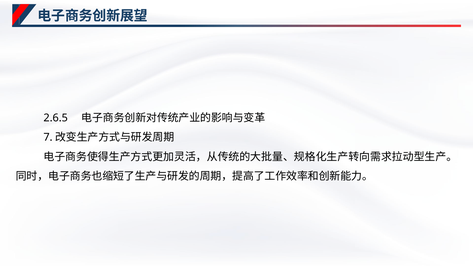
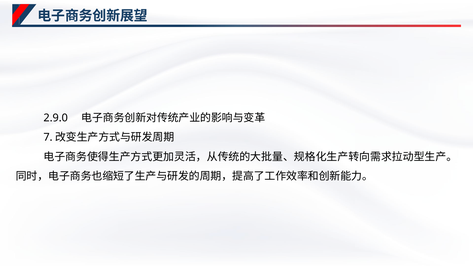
2.6.5: 2.6.5 -> 2.9.0
